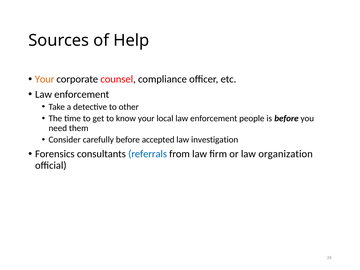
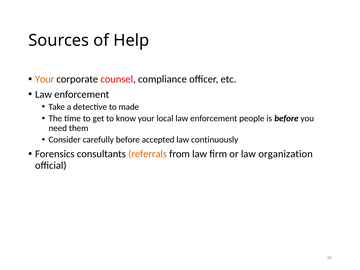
other: other -> made
investigation: investigation -> continuously
referrals colour: blue -> orange
